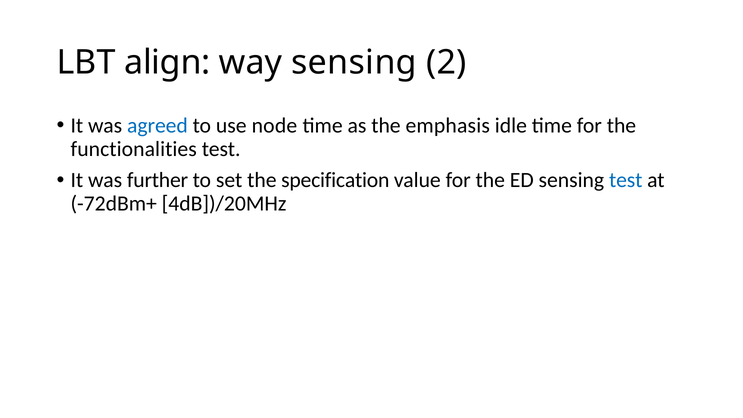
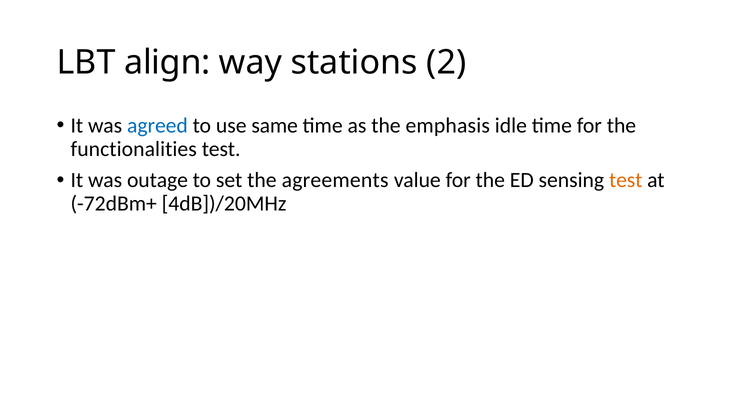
way sensing: sensing -> stations
node: node -> same
further: further -> outage
specification: specification -> agreements
test at (626, 180) colour: blue -> orange
